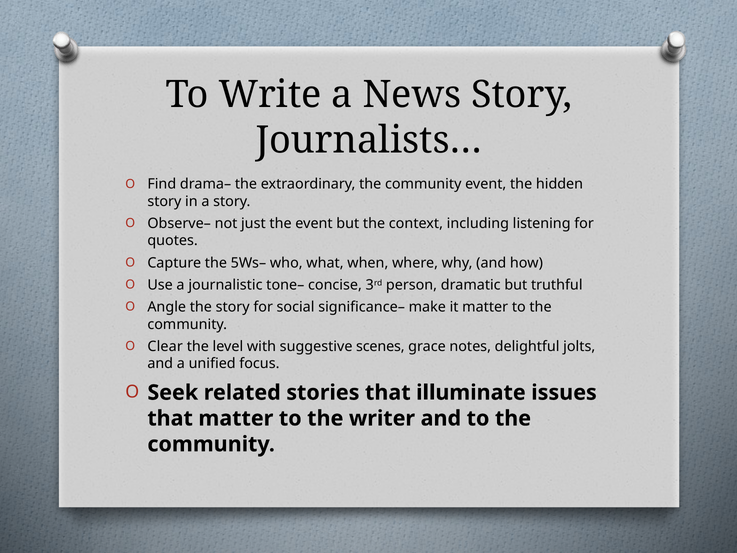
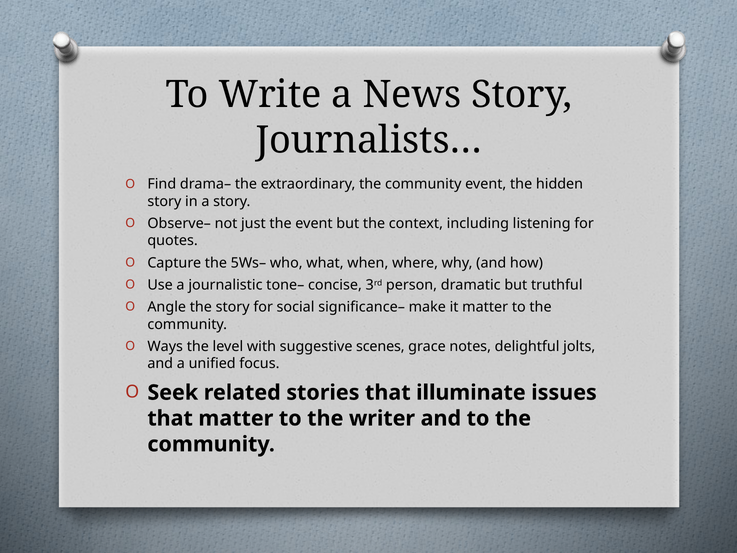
Clear: Clear -> Ways
